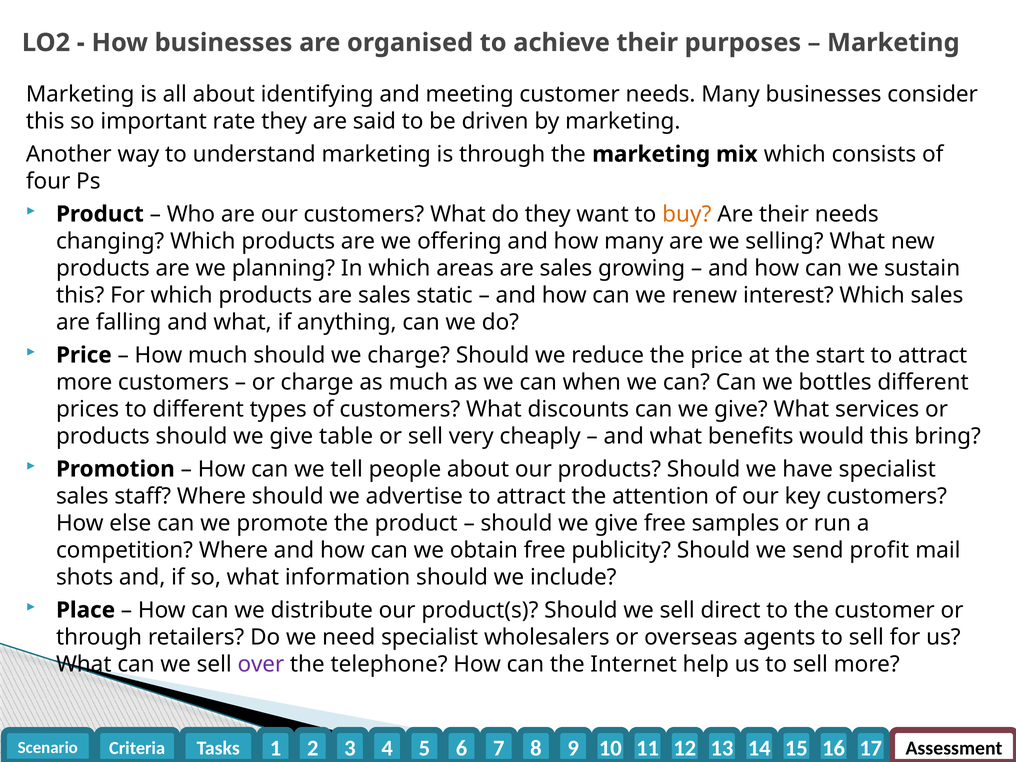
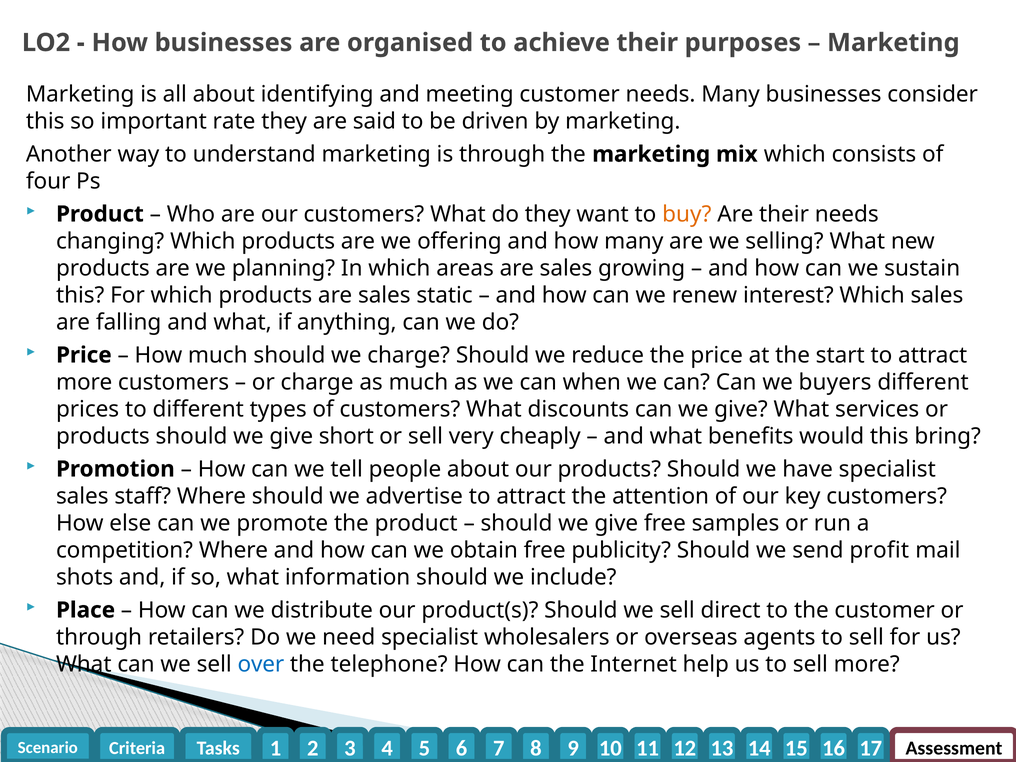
bottles: bottles -> buyers
table: table -> short
over colour: purple -> blue
